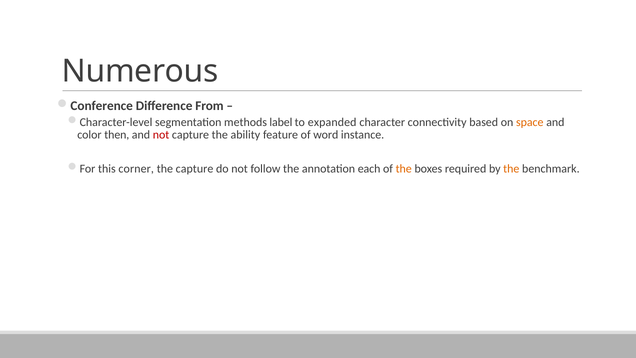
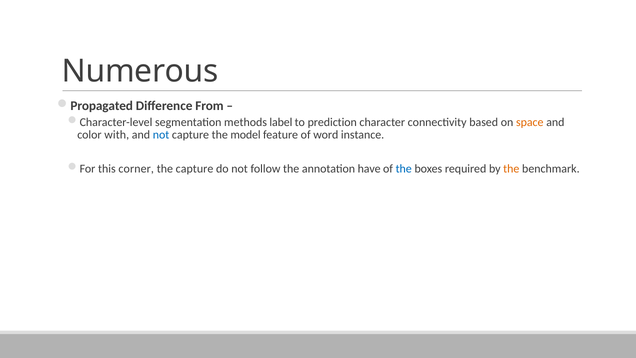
Conference: Conference -> Propagated
expanded: expanded -> prediction
then: then -> with
not at (161, 135) colour: red -> blue
ability: ability -> model
each: each -> have
the at (404, 169) colour: orange -> blue
